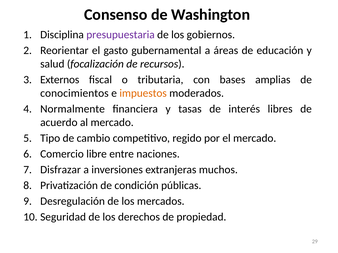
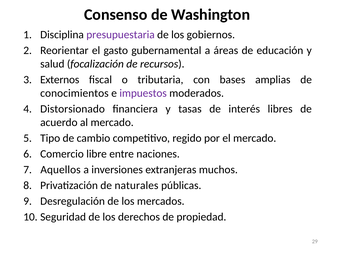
impuestos colour: orange -> purple
Normalmente: Normalmente -> Distorsionado
Disfrazar: Disfrazar -> Aquellos
condición: condición -> naturales
